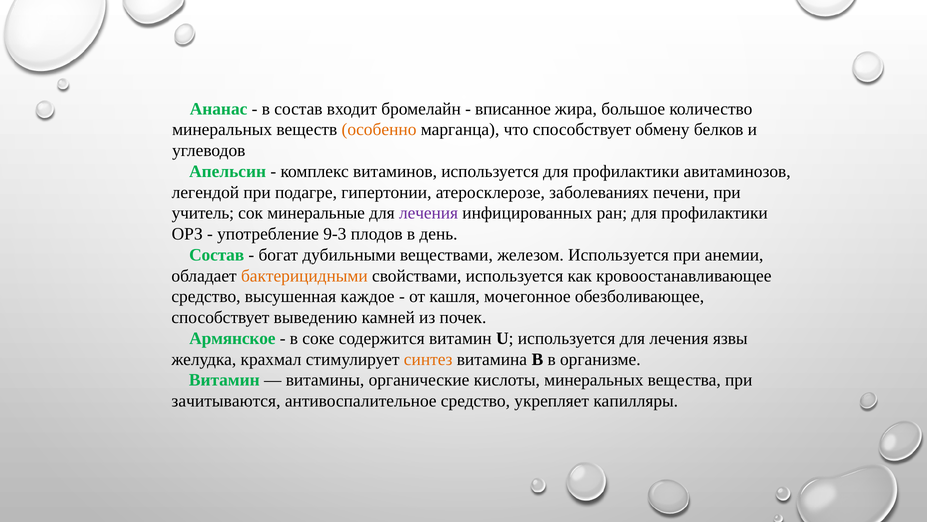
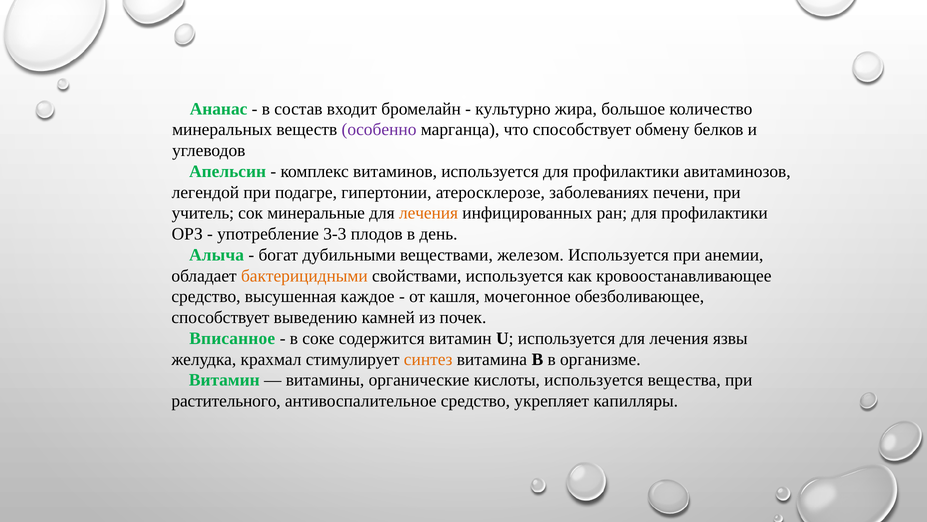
вписанное: вписанное -> культурно
особенно colour: orange -> purple
лечения colour: purple -> orange
9-3: 9-3 -> 3-3
Состав at (217, 255): Состав -> Алыча
Армянское: Армянское -> Вписанное
кислоты минеральных: минеральных -> используется
зачитываются: зачитываются -> растительного
